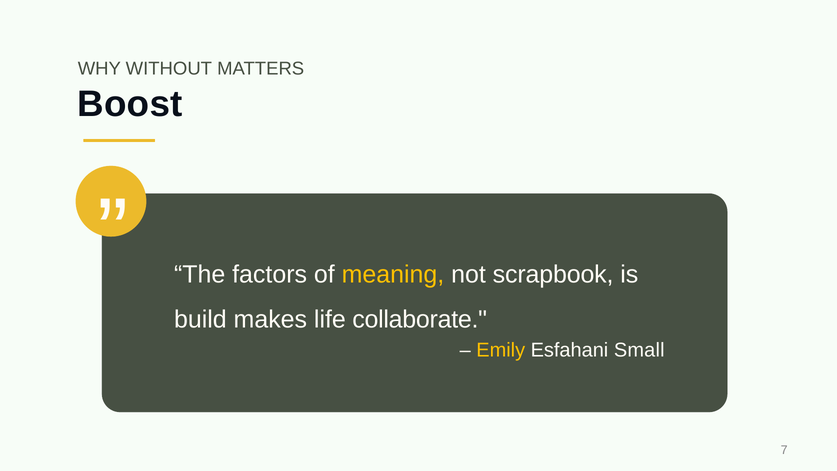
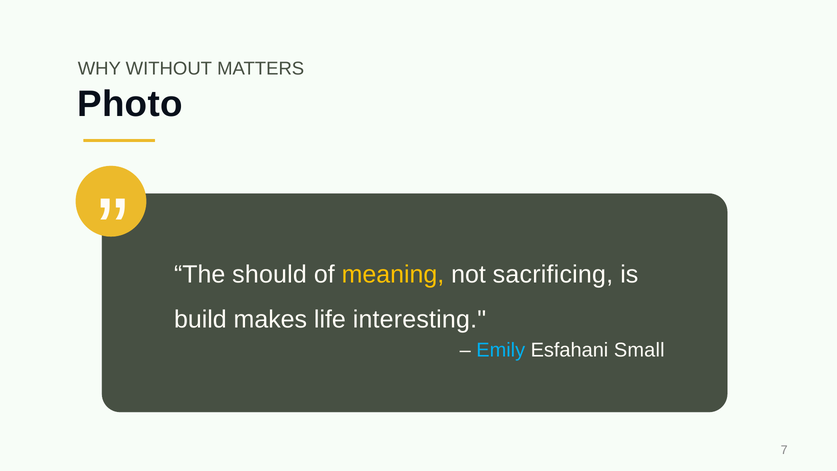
Boost: Boost -> Photo
factors: factors -> should
scrapbook: scrapbook -> sacrificing
collaborate: collaborate -> interesting
Emily colour: yellow -> light blue
